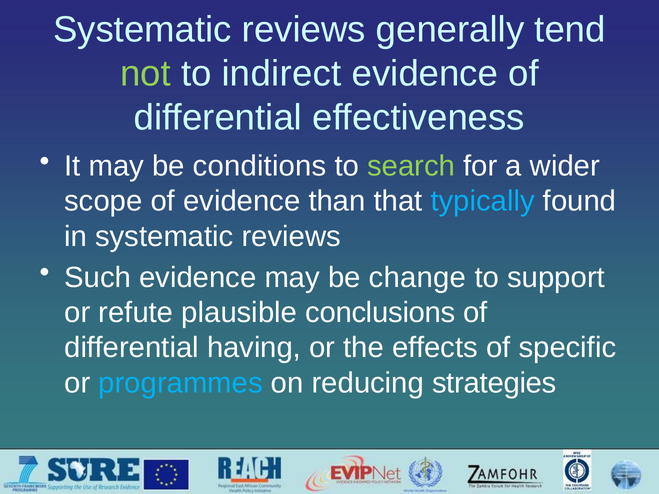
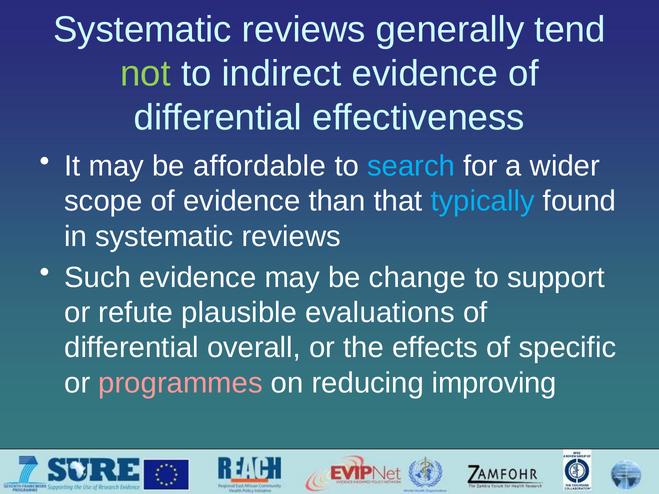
conditions: conditions -> affordable
search colour: light green -> light blue
conclusions: conclusions -> evaluations
having: having -> overall
programmes colour: light blue -> pink
strategies: strategies -> improving
